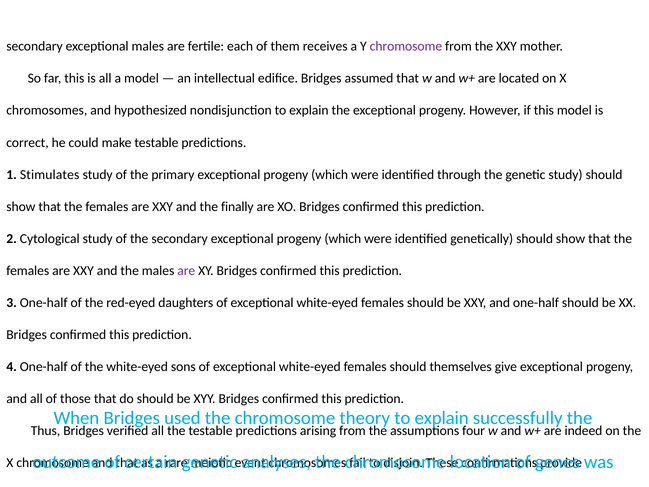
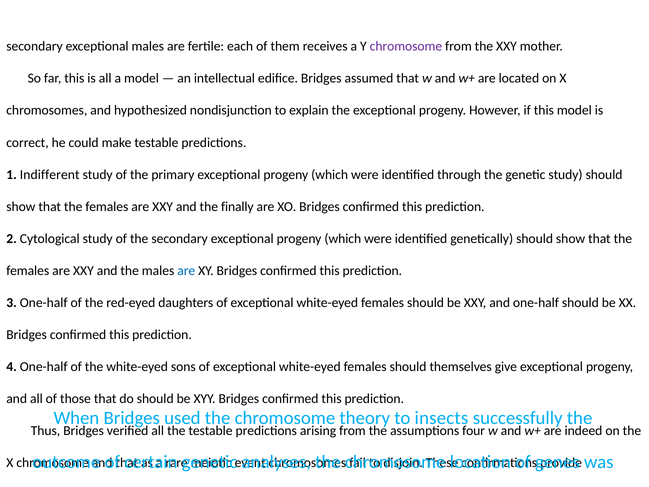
Stimulates: Stimulates -> Indifferent
are at (186, 270) colour: purple -> blue
theory to explain: explain -> insects
